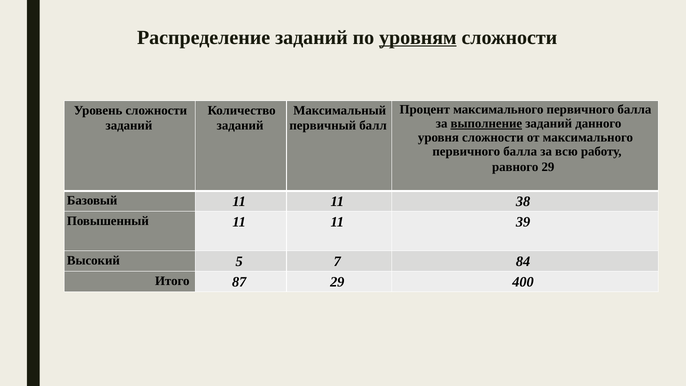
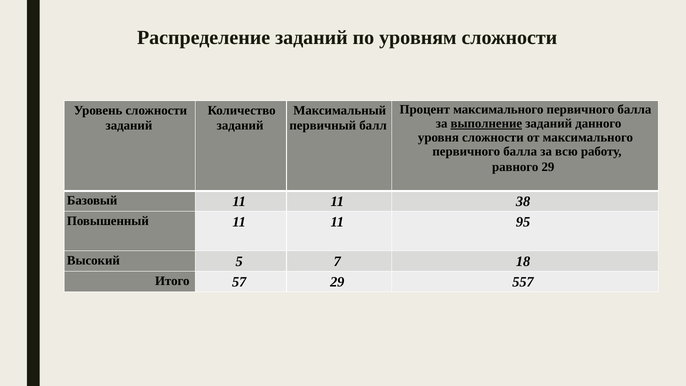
уровням underline: present -> none
39: 39 -> 95
84: 84 -> 18
87: 87 -> 57
400: 400 -> 557
